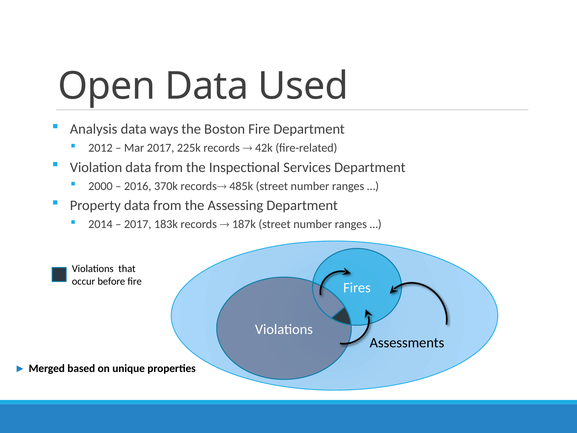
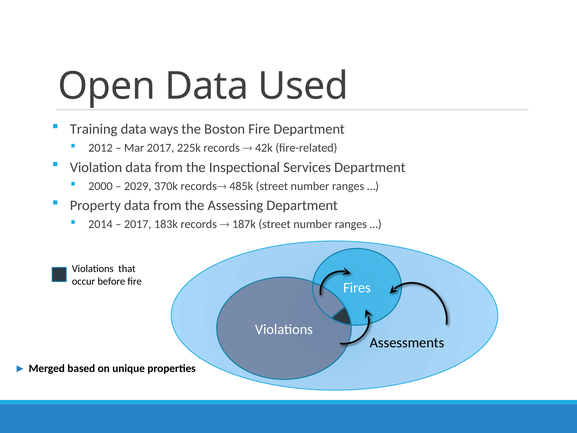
Analysis: Analysis -> Training
2016: 2016 -> 2029
